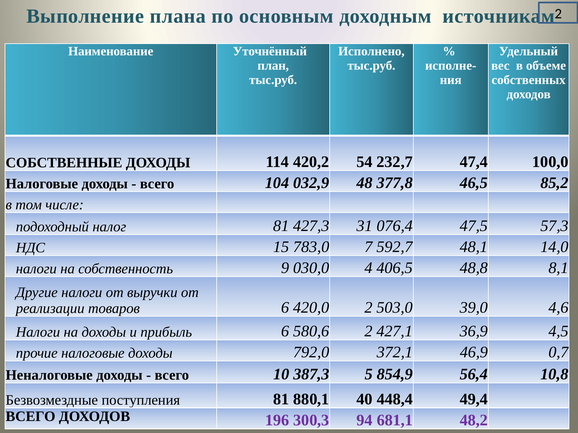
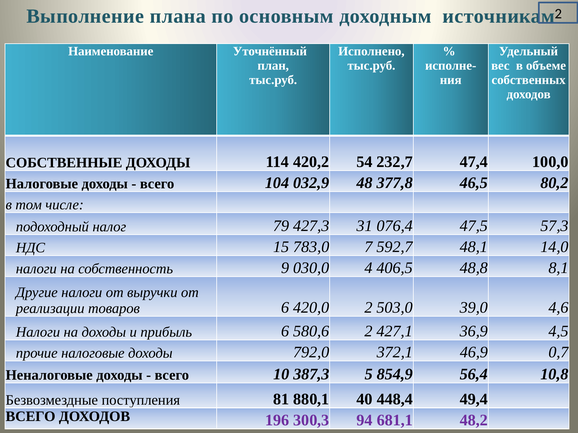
85,2: 85,2 -> 80,2
налог 81: 81 -> 79
